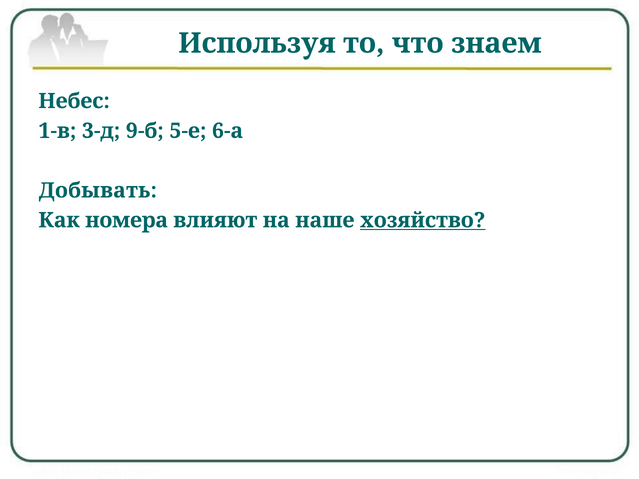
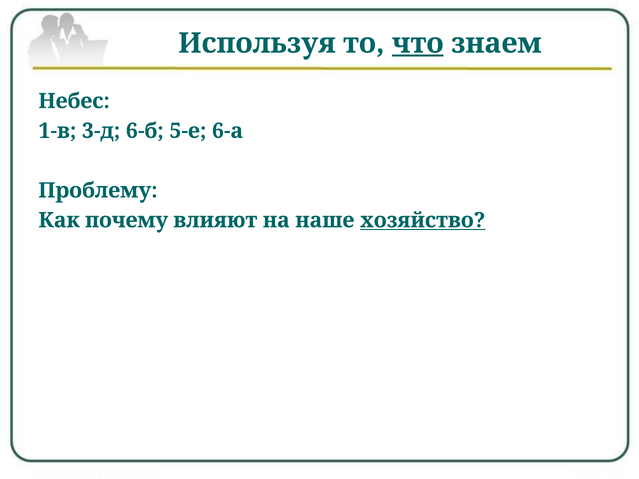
что underline: none -> present
9-б: 9-б -> 6-б
Добывать: Добывать -> Проблему
номера: номера -> почему
